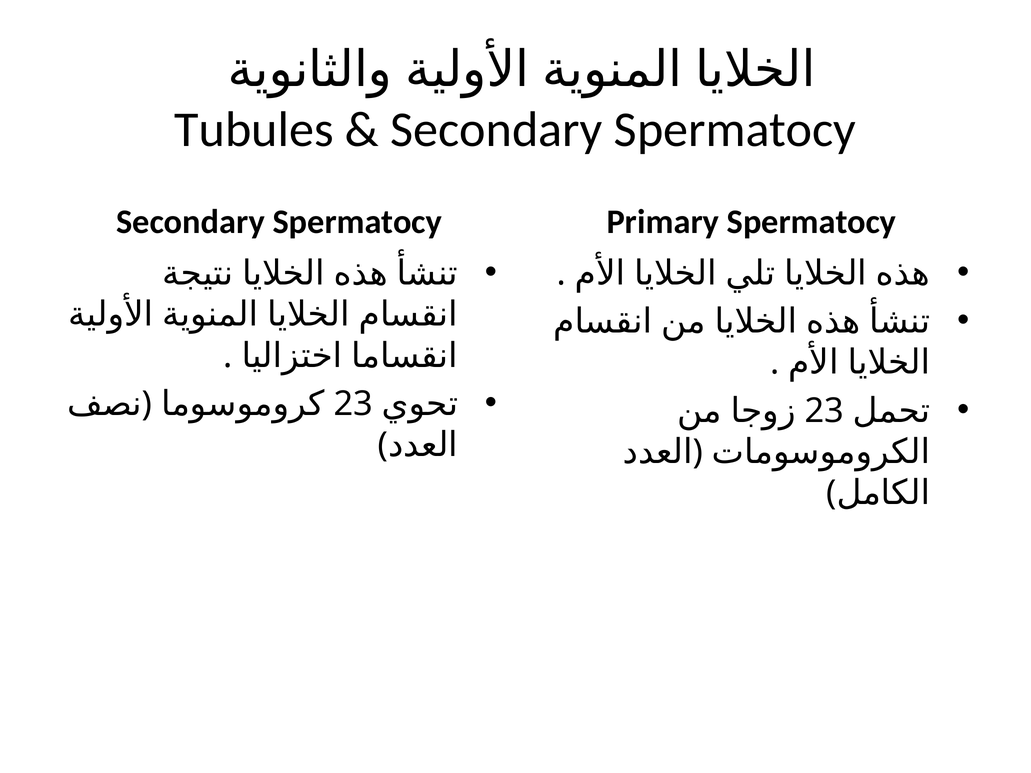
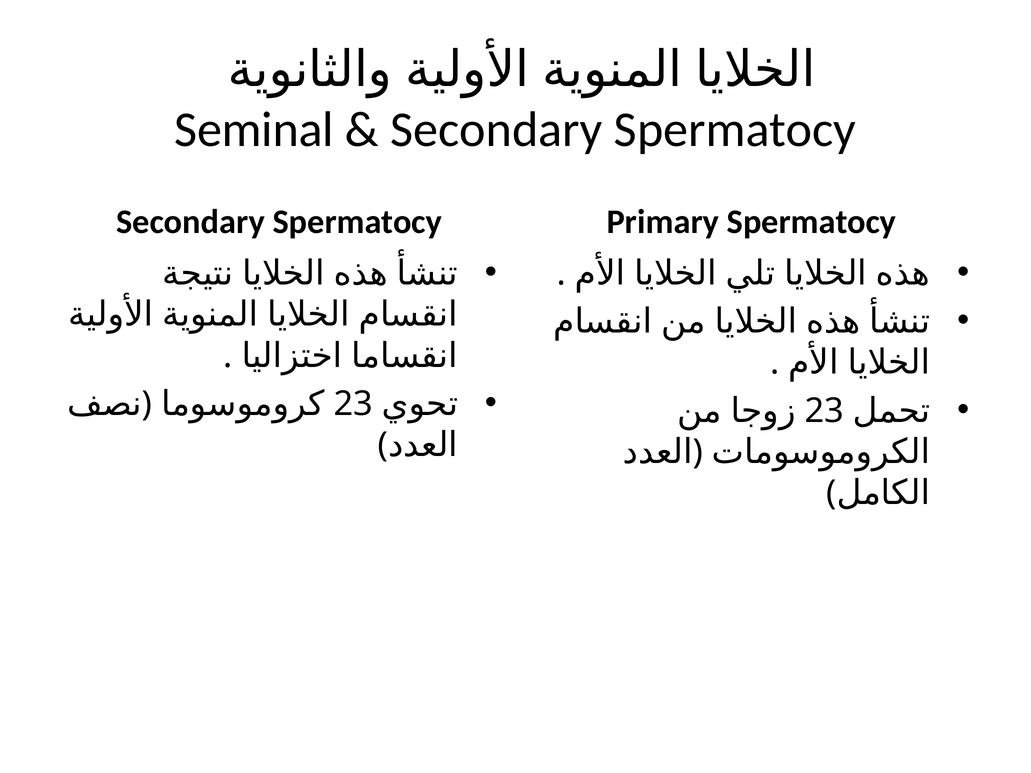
Tubules: Tubules -> Seminal
